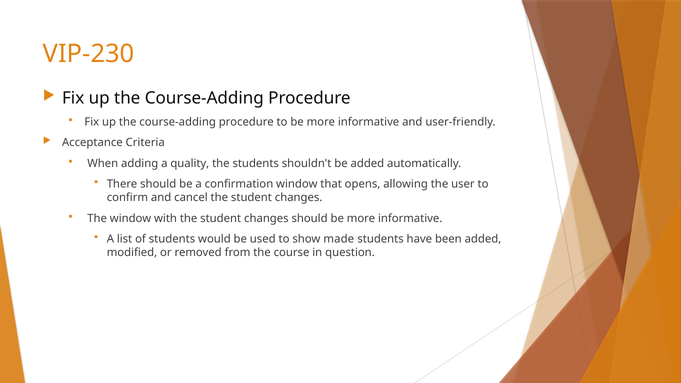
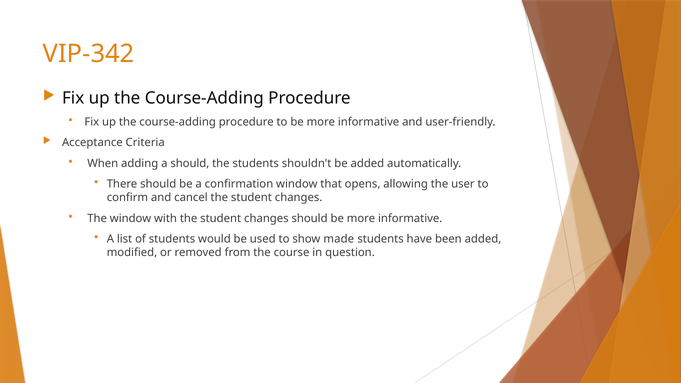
VIP-230: VIP-230 -> VIP-342
a quality: quality -> should
